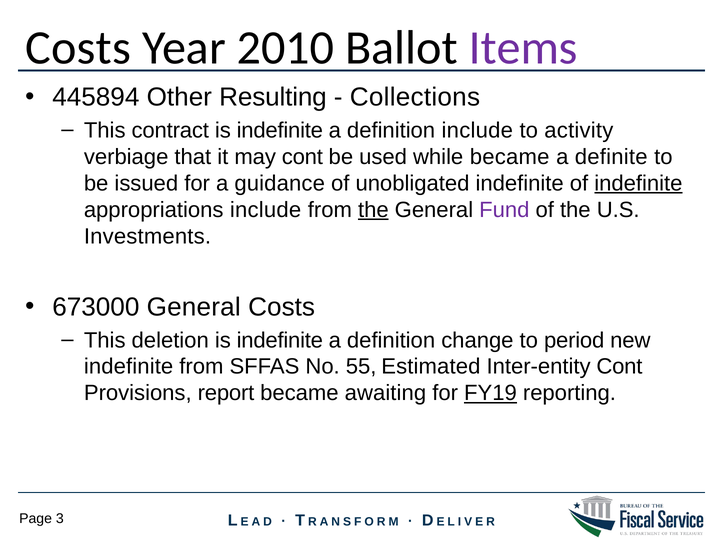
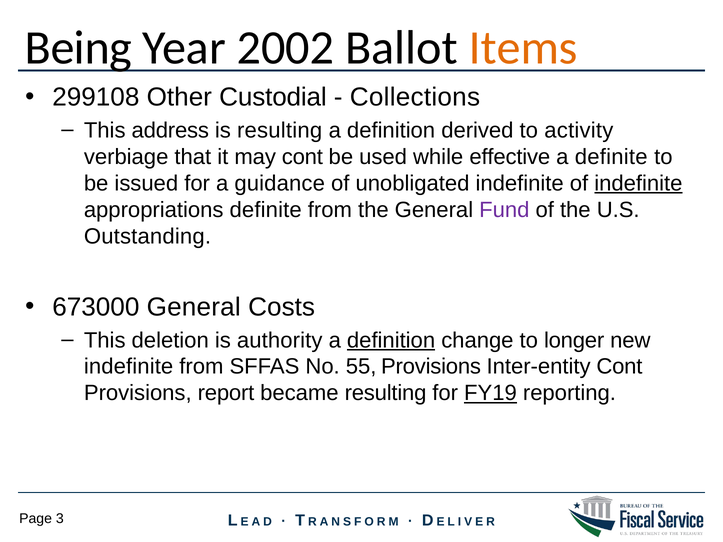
Costs at (78, 48): Costs -> Being
2010: 2010 -> 2002
Items colour: purple -> orange
445894: 445894 -> 299108
Resulting: Resulting -> Custodial
contract: contract -> address
indefinite at (280, 130): indefinite -> resulting
definition include: include -> derived
while became: became -> effective
appropriations include: include -> definite
the at (373, 210) underline: present -> none
Investments: Investments -> Outstanding
indefinite at (280, 340): indefinite -> authority
definition at (391, 340) underline: none -> present
period: period -> longer
55 Estimated: Estimated -> Provisions
became awaiting: awaiting -> resulting
